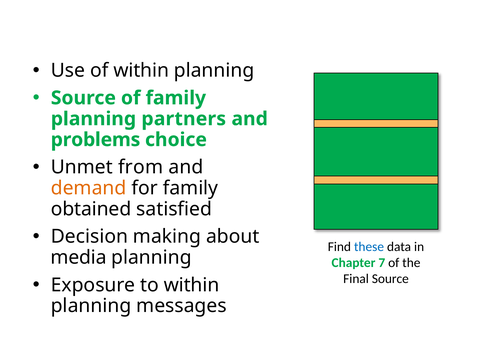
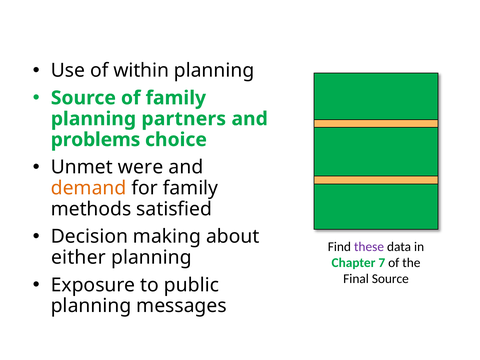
from: from -> were
obtained: obtained -> methods
these colour: blue -> purple
media: media -> either
to within: within -> public
